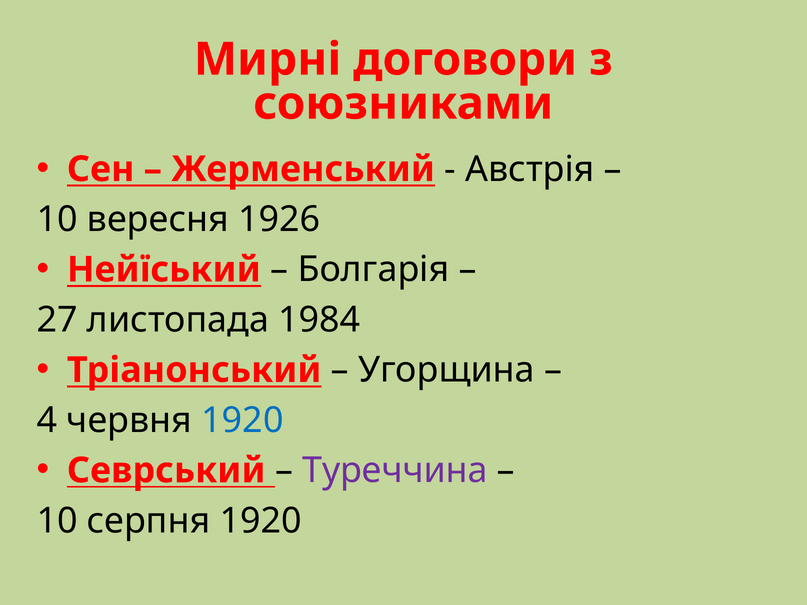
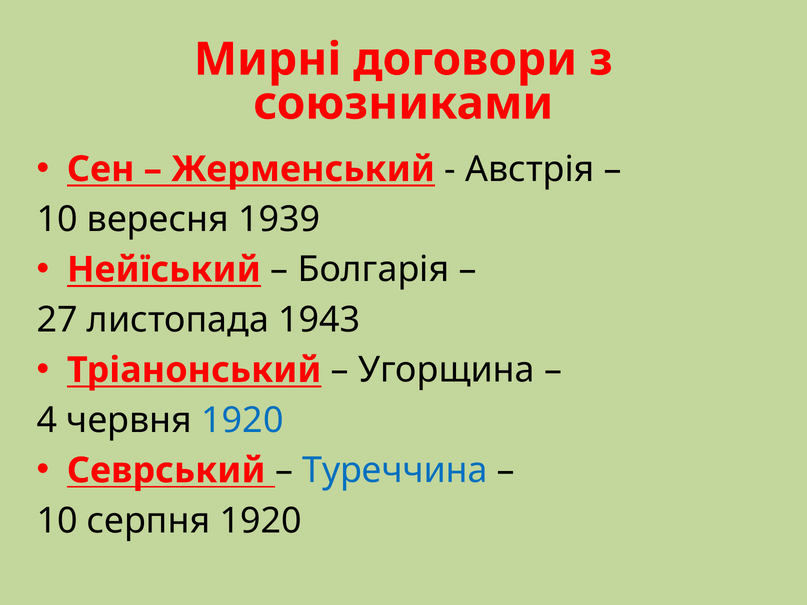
1926: 1926 -> 1939
1984: 1984 -> 1943
Туреччина colour: purple -> blue
